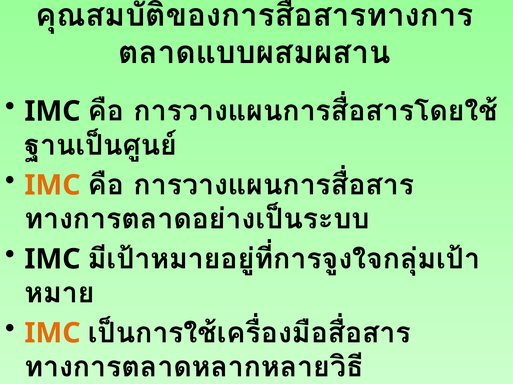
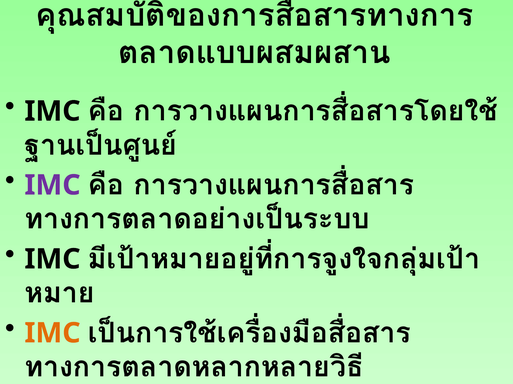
IMC at (52, 186) colour: orange -> purple
